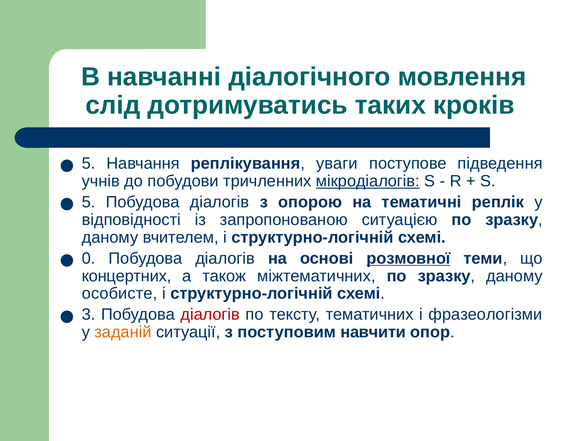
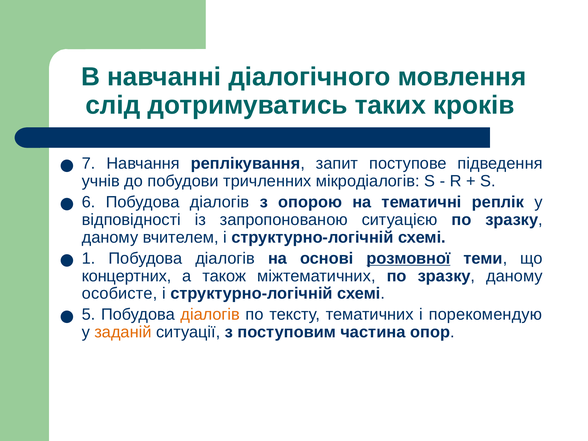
5 at (89, 164): 5 -> 7
уваги: уваги -> запит
мікродіалогів underline: present -> none
5 at (89, 202): 5 -> 6
0: 0 -> 1
3: 3 -> 5
діалогів at (210, 314) colour: red -> orange
фразеологізми: фразеологізми -> порекомендую
навчити: навчити -> частина
